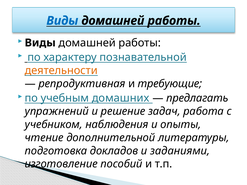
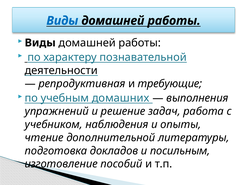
деятельности colour: orange -> black
предлагать: предлагать -> выполнения
заданиями: заданиями -> посильным
